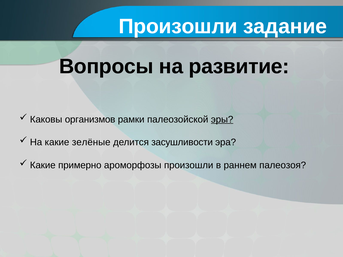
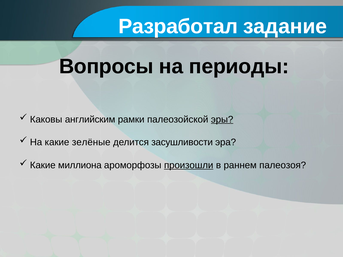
Произошли at (178, 26): Произошли -> Разработал
развитие: развитие -> периоды
организмов: организмов -> английским
примерно: примерно -> миллиона
произошли at (189, 165) underline: none -> present
